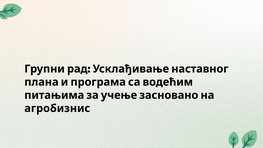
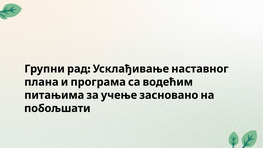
агробизнис: агробизнис -> побољшати
